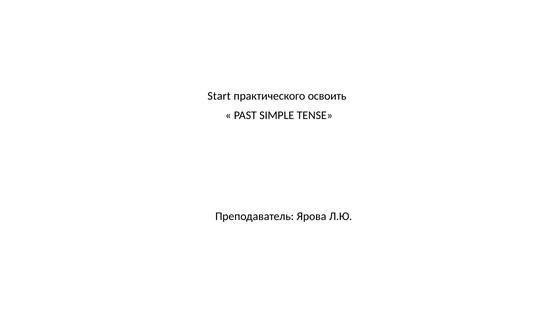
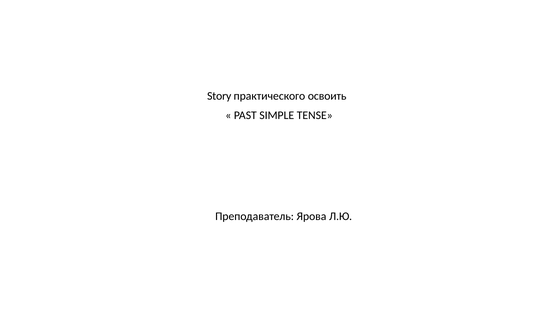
Start: Start -> Story
